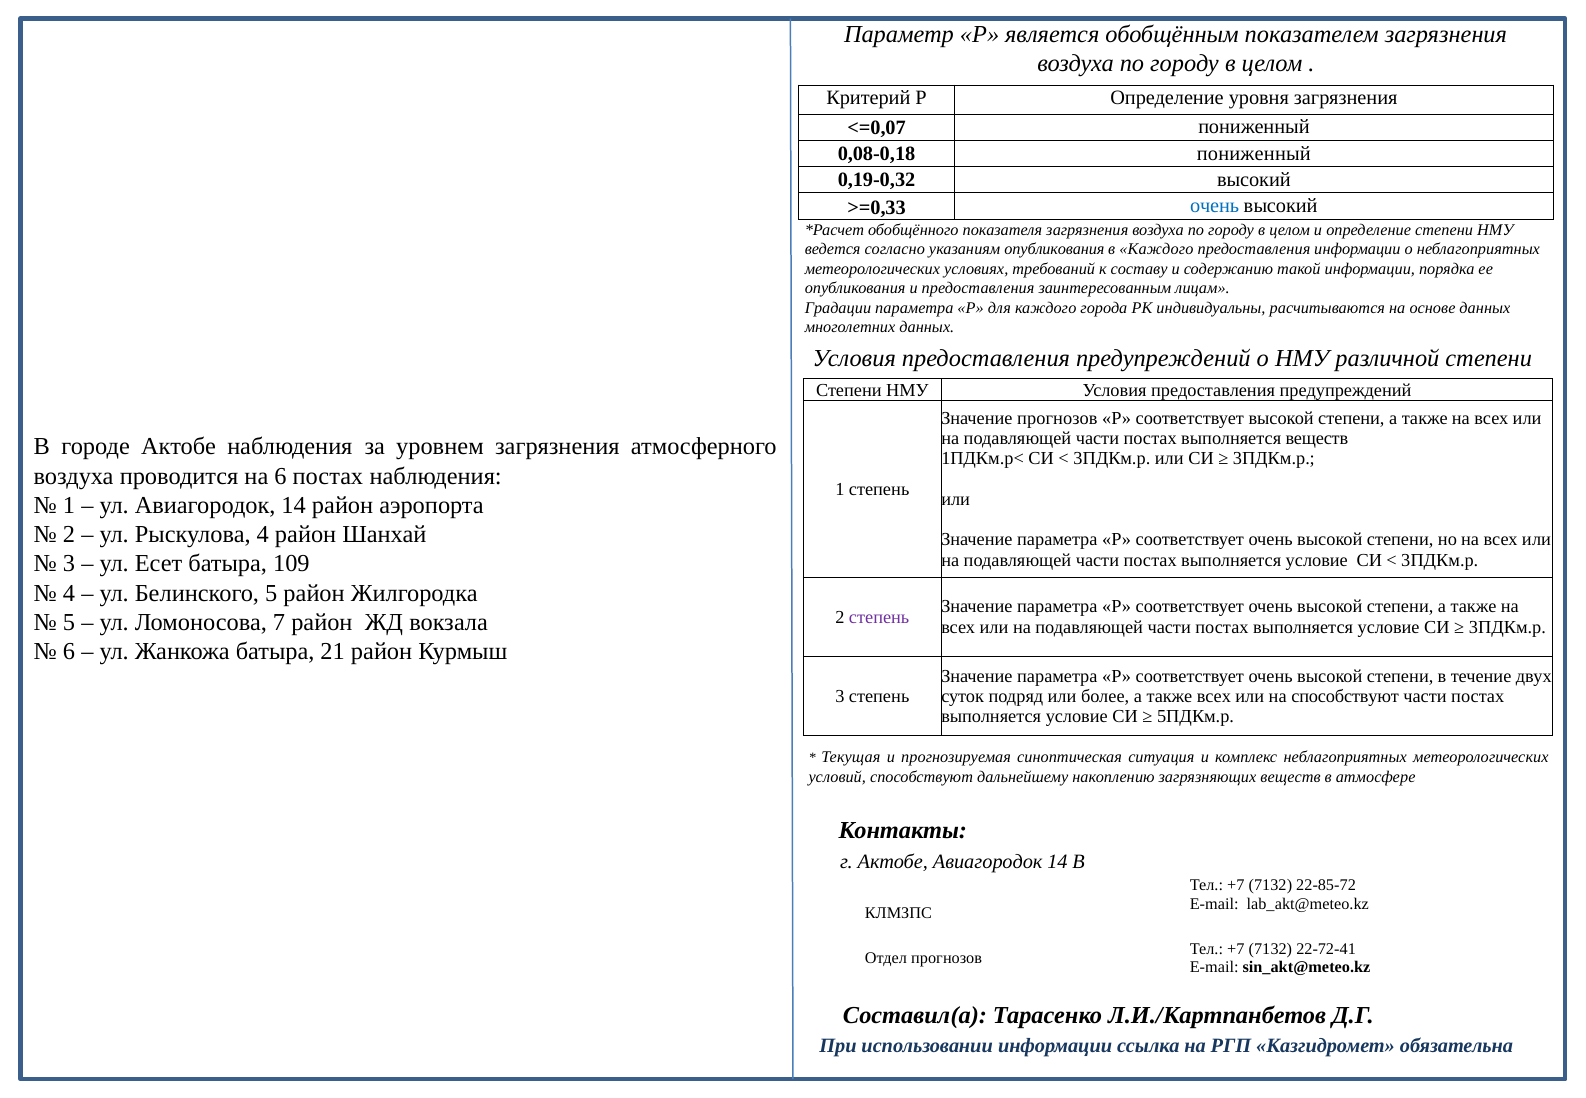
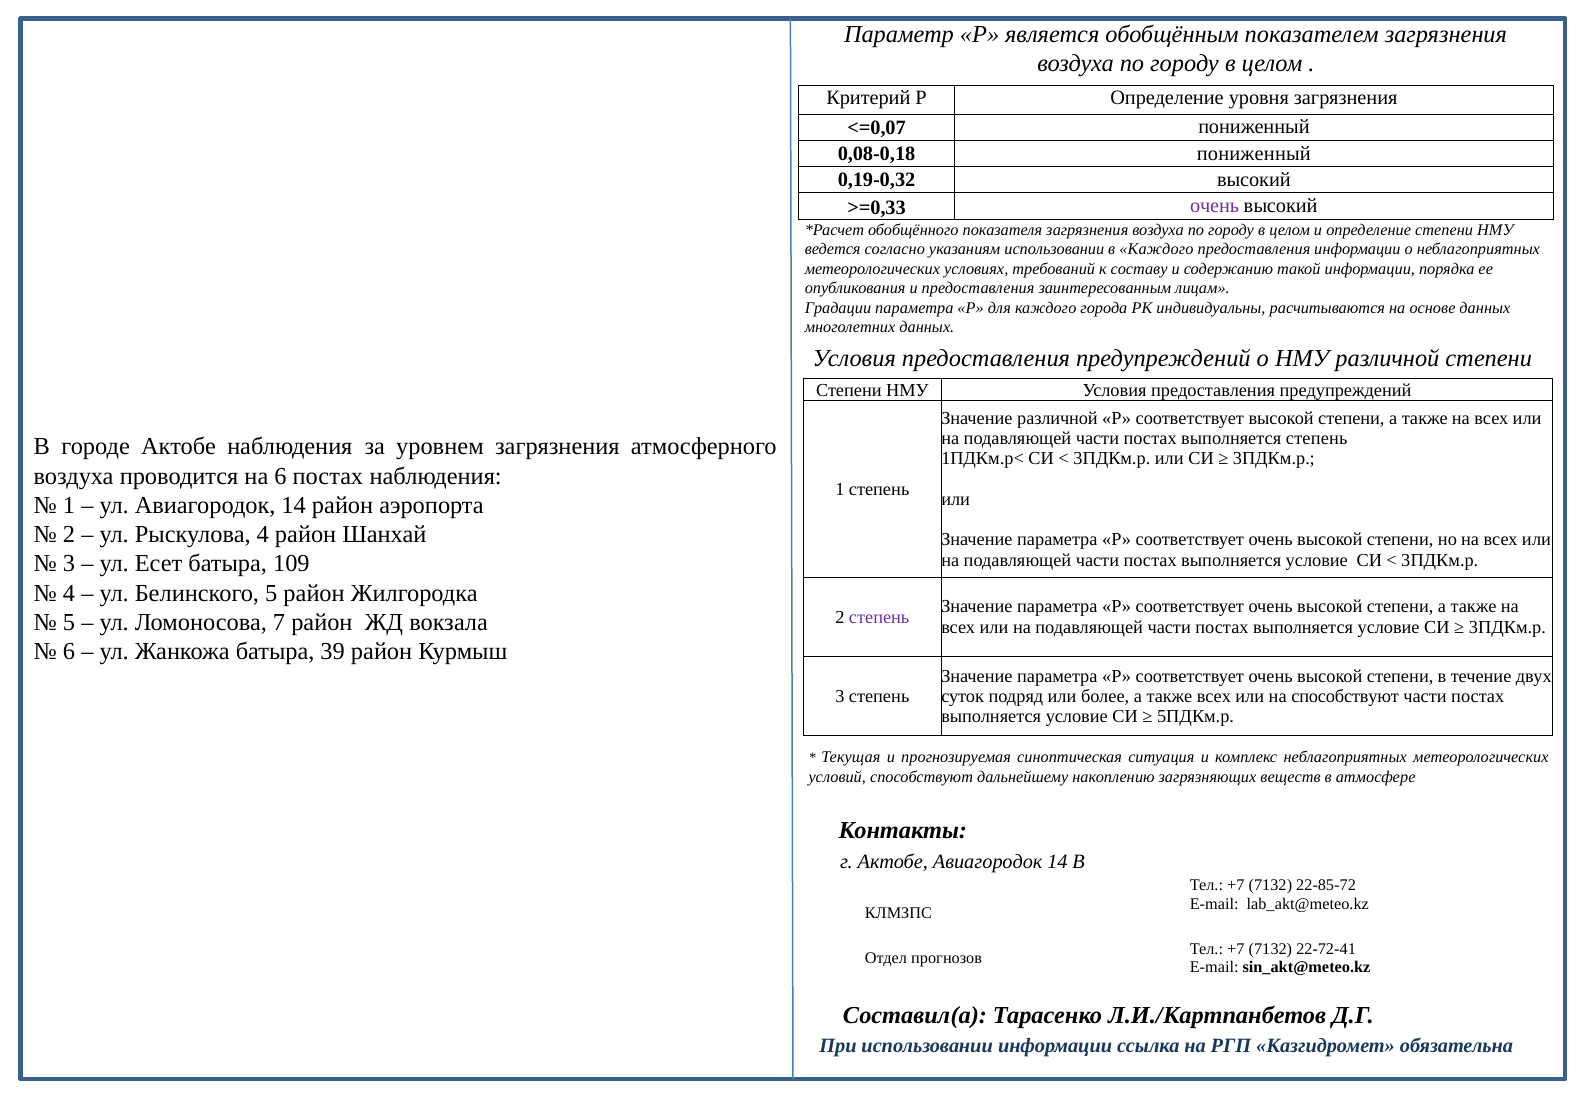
очень at (1215, 206) colour: blue -> purple
указаниям опубликования: опубликования -> использовании
Значение прогнозов: прогнозов -> различной
выполняется веществ: веществ -> степень
21: 21 -> 39
